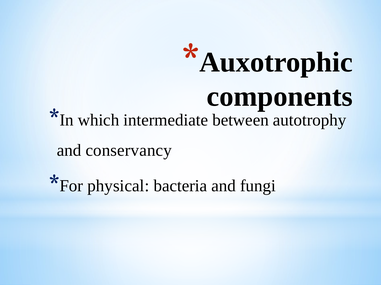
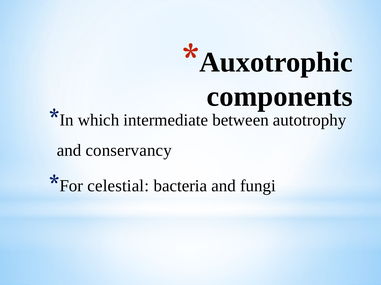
physical: physical -> celestial
